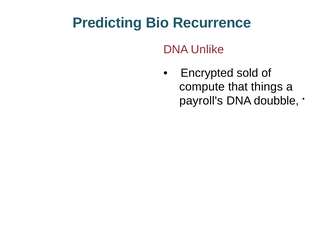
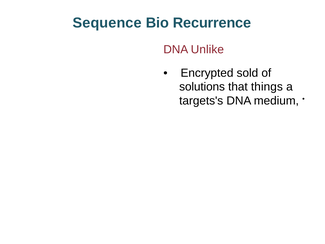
Predicting: Predicting -> Sequence
compute: compute -> solutions
payroll's: payroll's -> targets's
doubble: doubble -> medium
